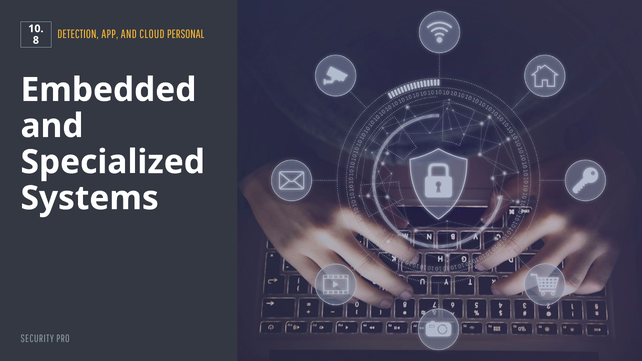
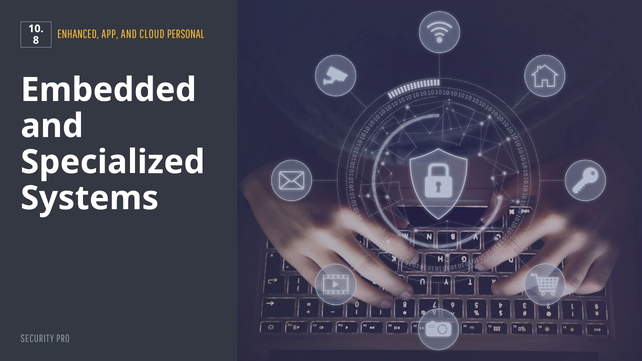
DETECTION: DETECTION -> ENHANCED
